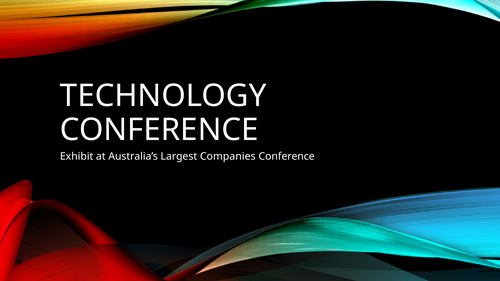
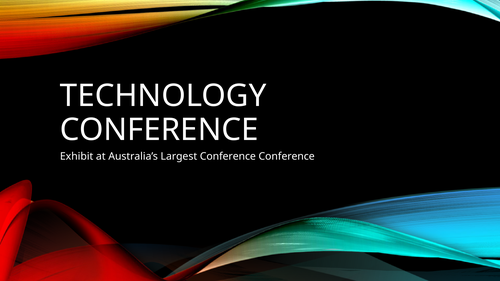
Largest Companies: Companies -> Conference
